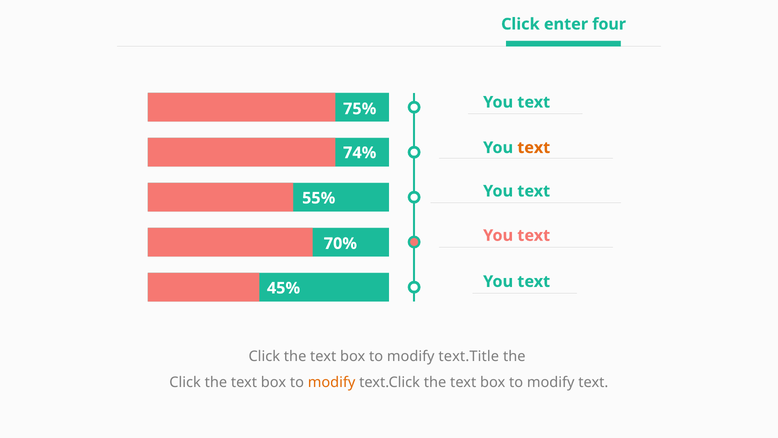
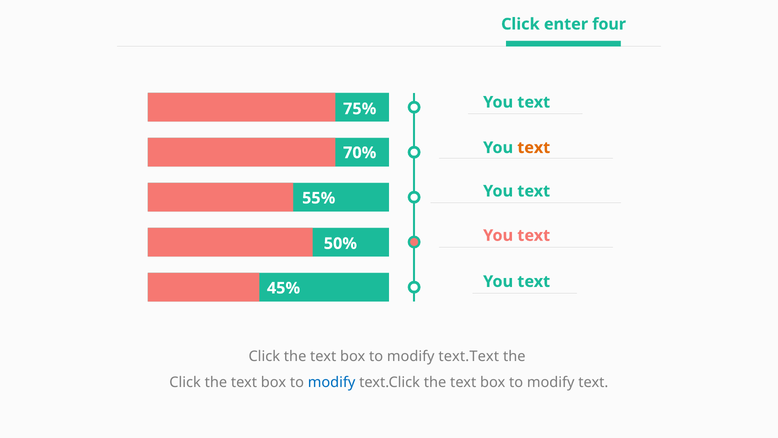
74%: 74% -> 70%
70%: 70% -> 50%
text.Title: text.Title -> text.Text
modify at (332, 382) colour: orange -> blue
